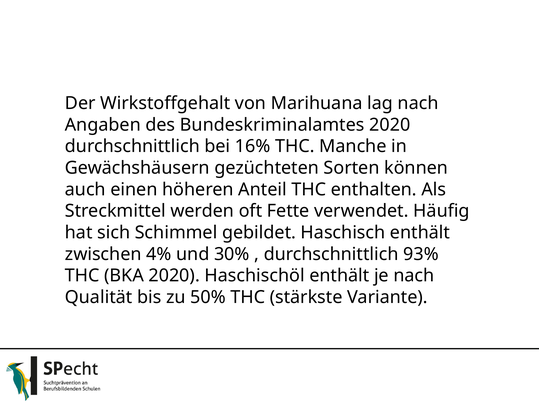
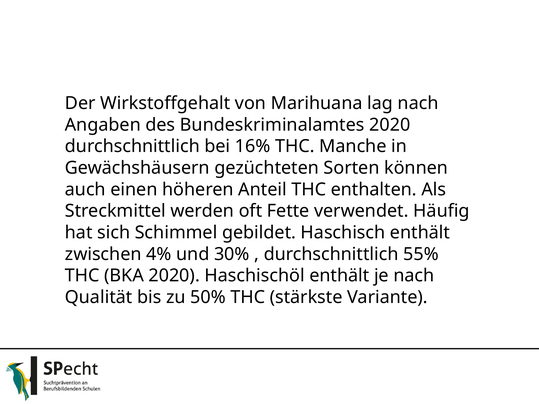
93%: 93% -> 55%
